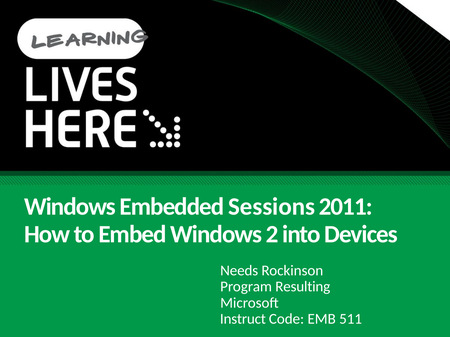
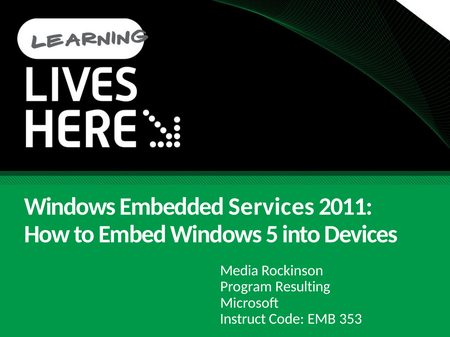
Sessions: Sessions -> Services
2: 2 -> 5
Needs: Needs -> Media
511: 511 -> 353
